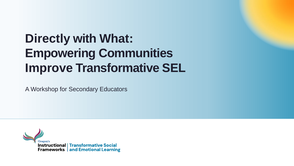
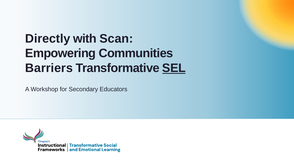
What: What -> Scan
Improve: Improve -> Barriers
SEL underline: none -> present
